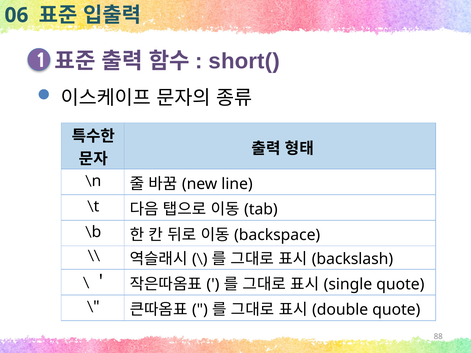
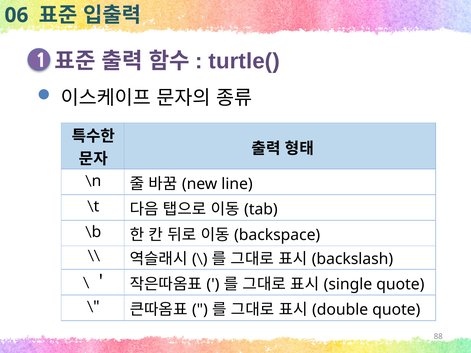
short(: short( -> turtle(
